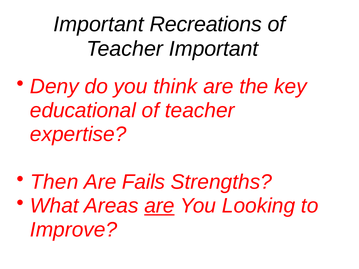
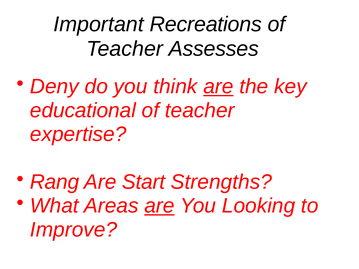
Teacher Important: Important -> Assesses
are at (218, 87) underline: none -> present
Then: Then -> Rang
Fails: Fails -> Start
